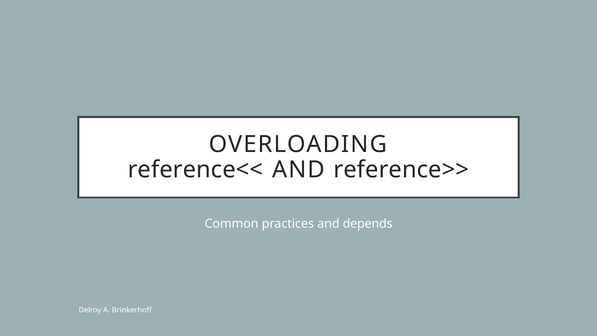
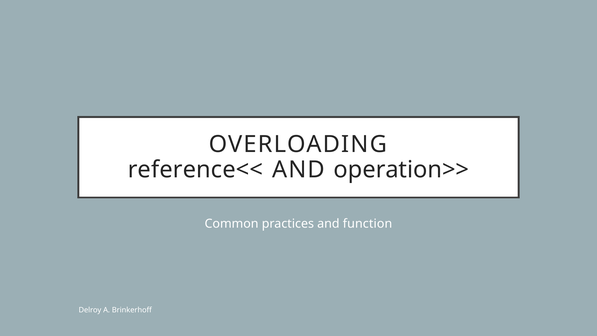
reference>>: reference>> -> operation>>
depends: depends -> function
